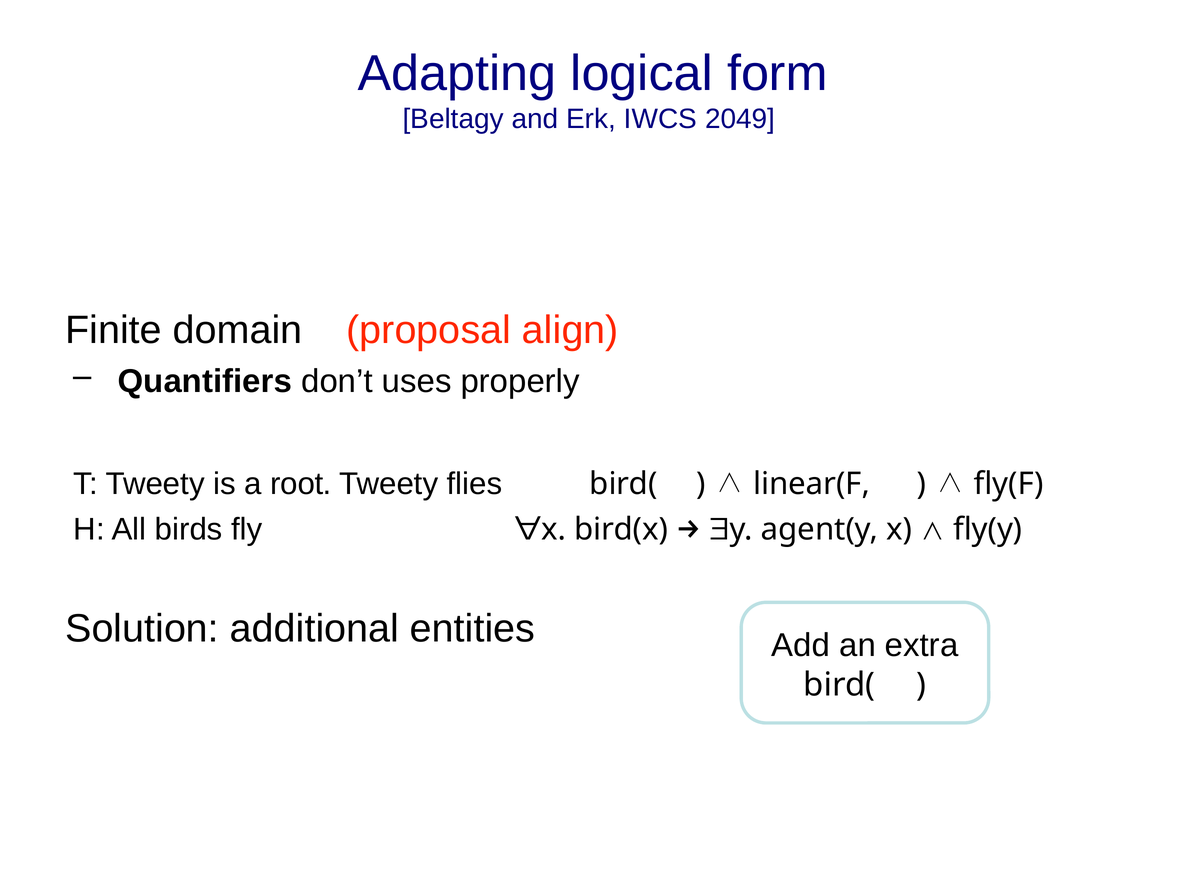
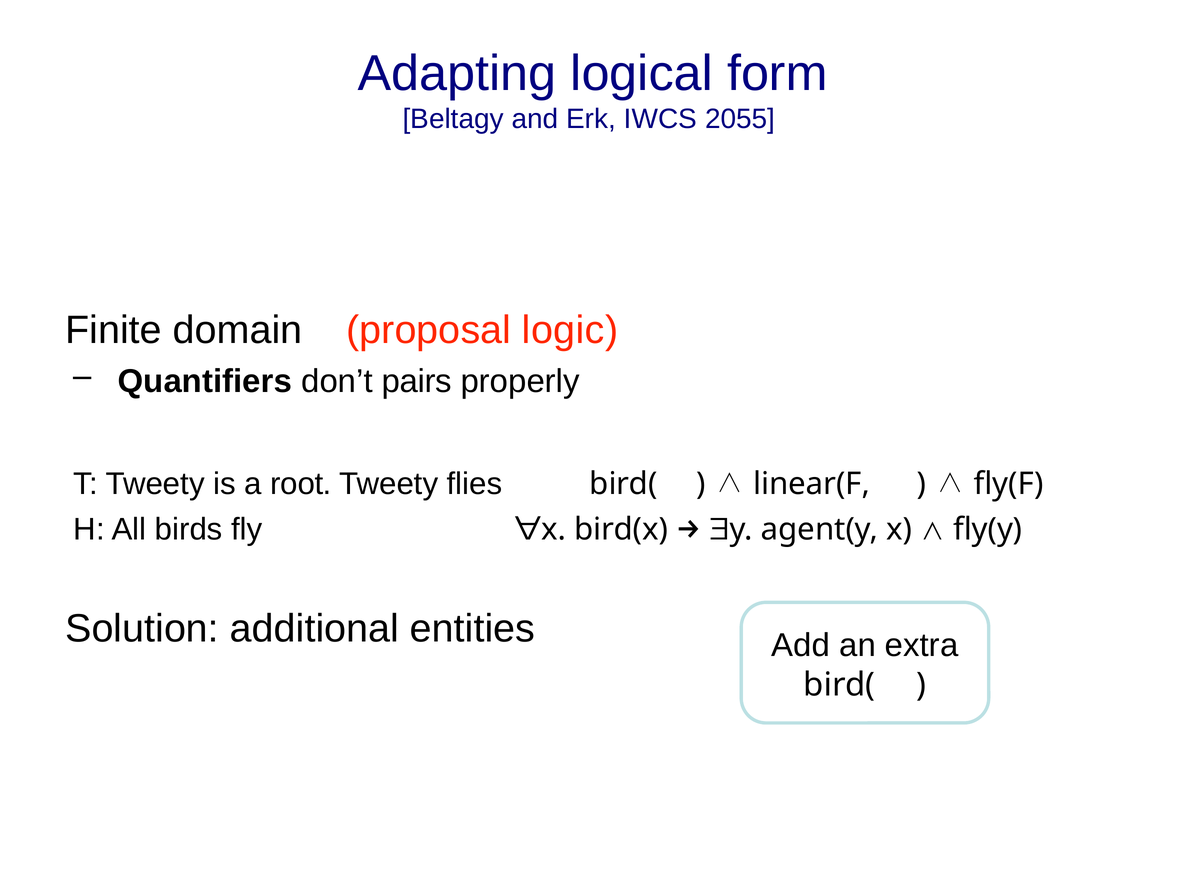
2049: 2049 -> 2055
align: align -> logic
uses: uses -> pairs
